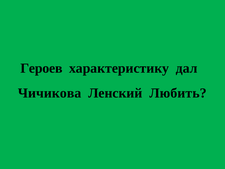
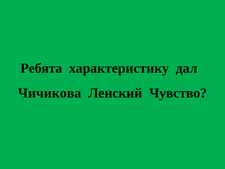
Героев: Героев -> Ребята
Любить: Любить -> Чувство
